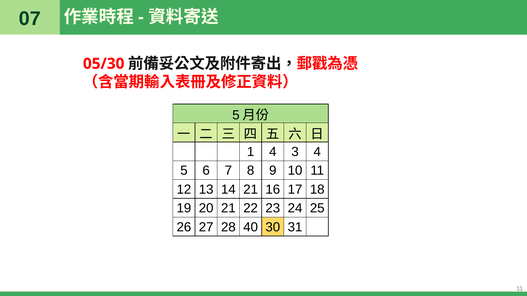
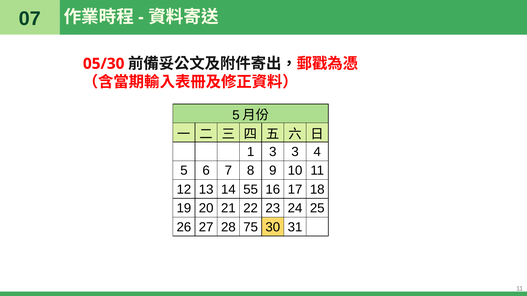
1 4: 4 -> 3
14 21: 21 -> 55
40: 40 -> 75
